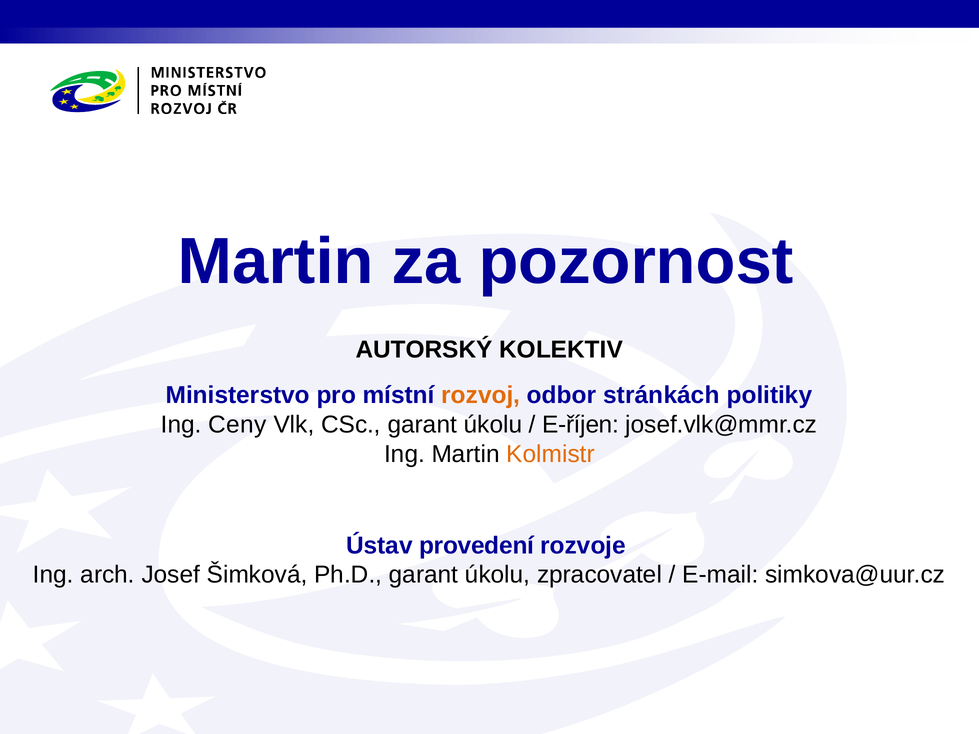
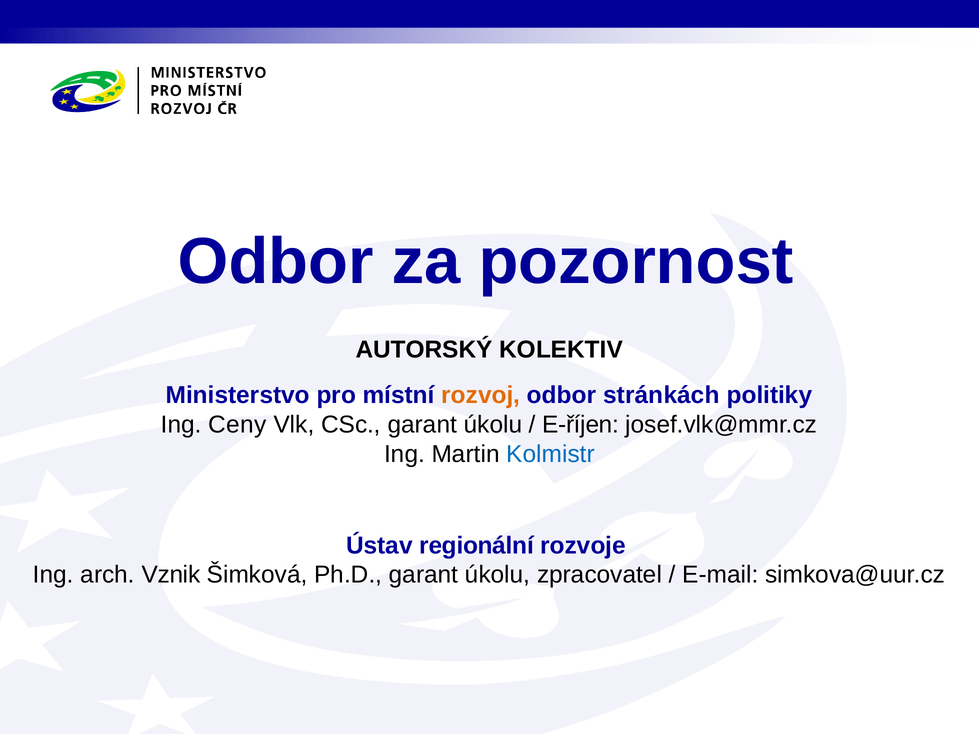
Martin at (276, 262): Martin -> Odbor
Kolmistr colour: orange -> blue
provedení: provedení -> regionální
Josef: Josef -> Vznik
